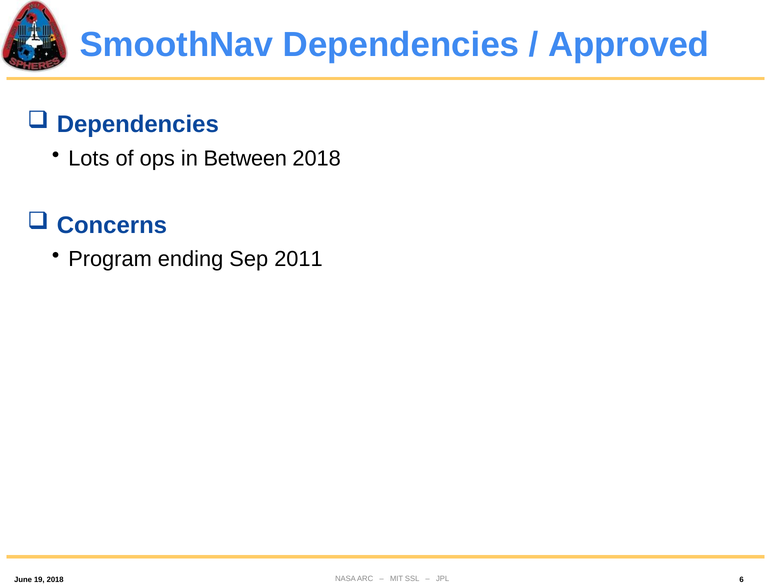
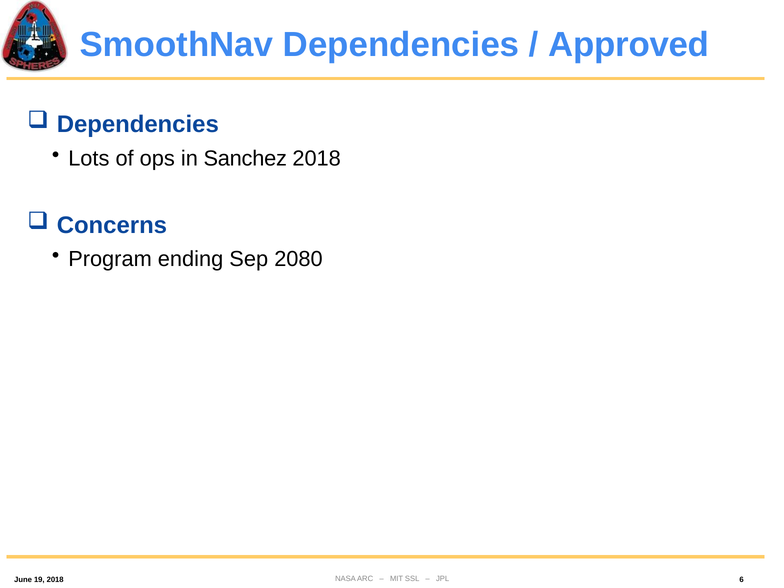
Between: Between -> Sanchez
2011: 2011 -> 2080
